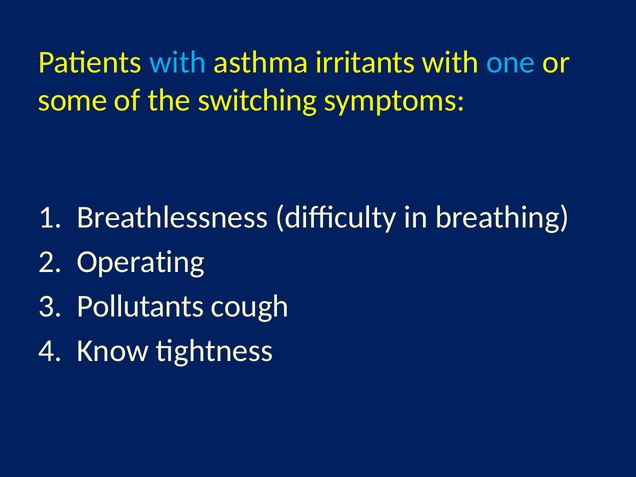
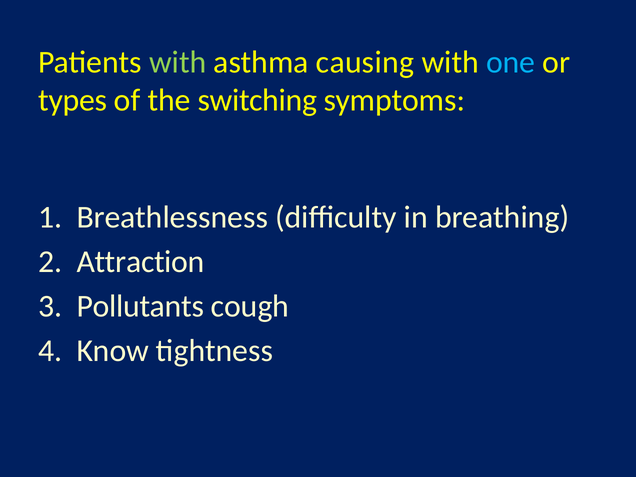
with at (178, 62) colour: light blue -> light green
irritants: irritants -> causing
some: some -> types
Operating: Operating -> Attraction
